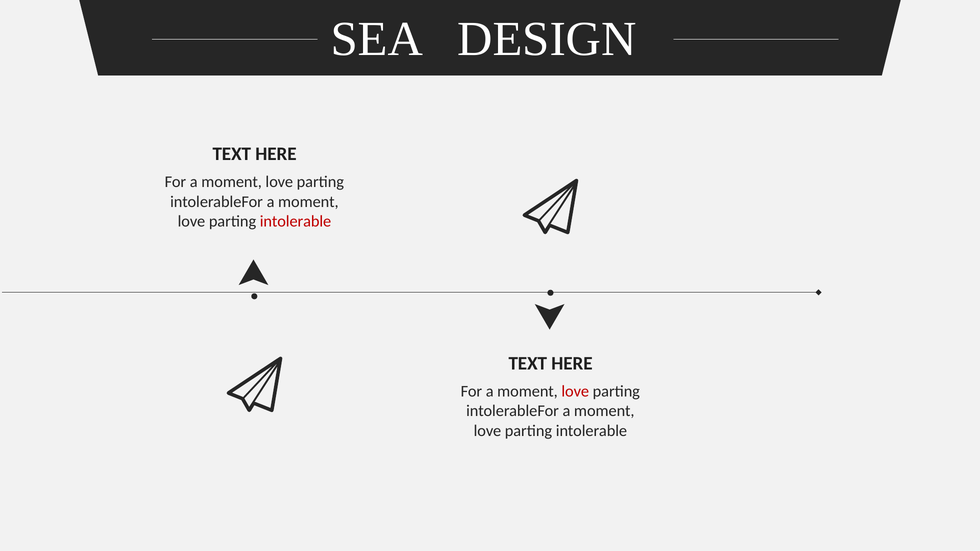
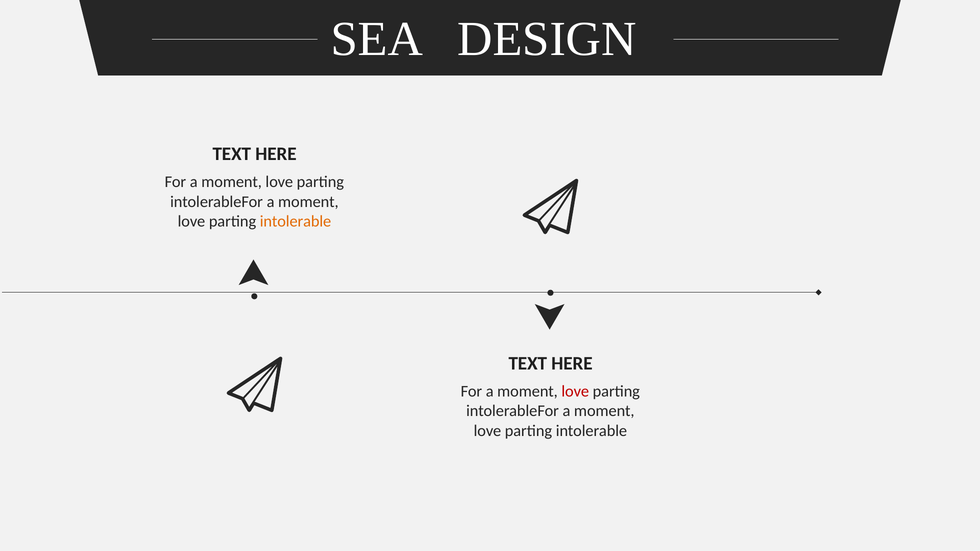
intolerable at (295, 221) colour: red -> orange
